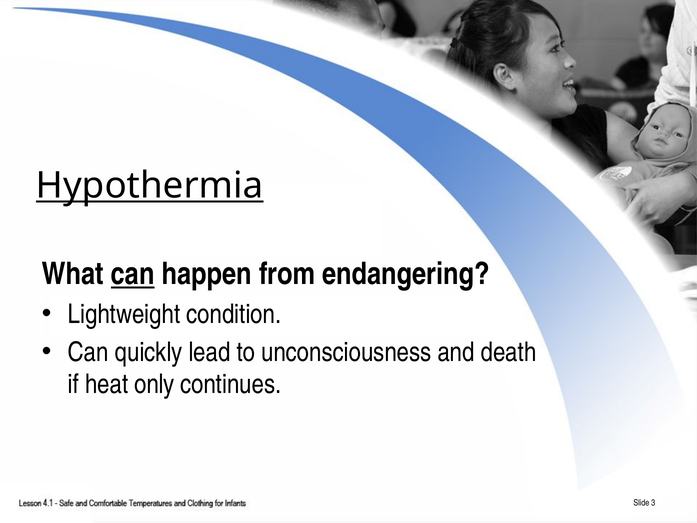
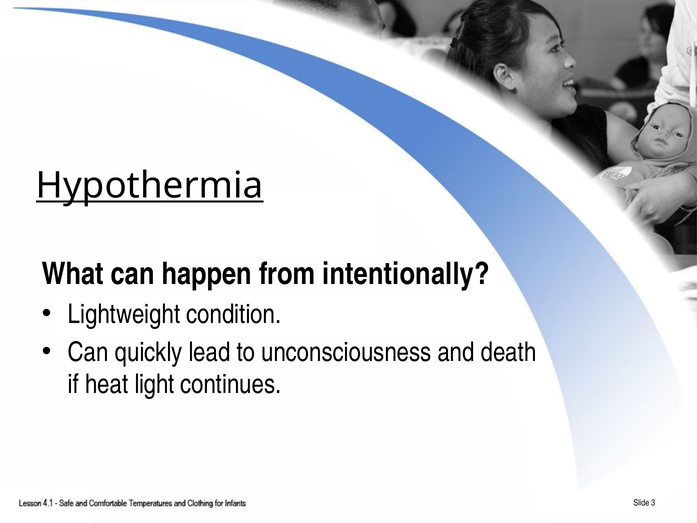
can at (133, 274) underline: present -> none
endangering: endangering -> intentionally
only: only -> light
